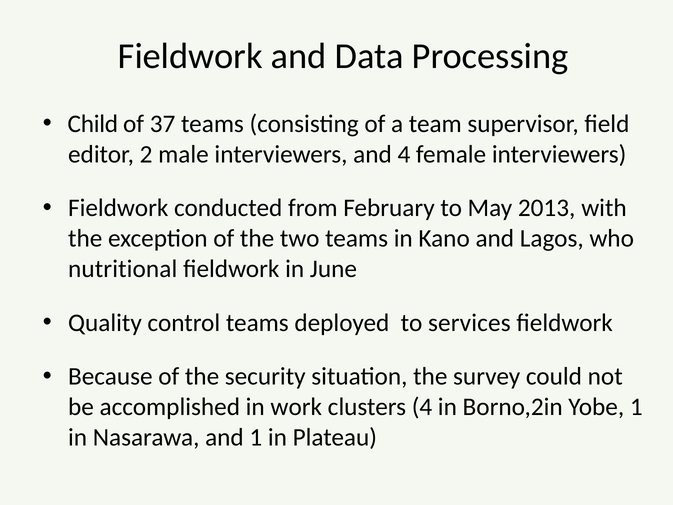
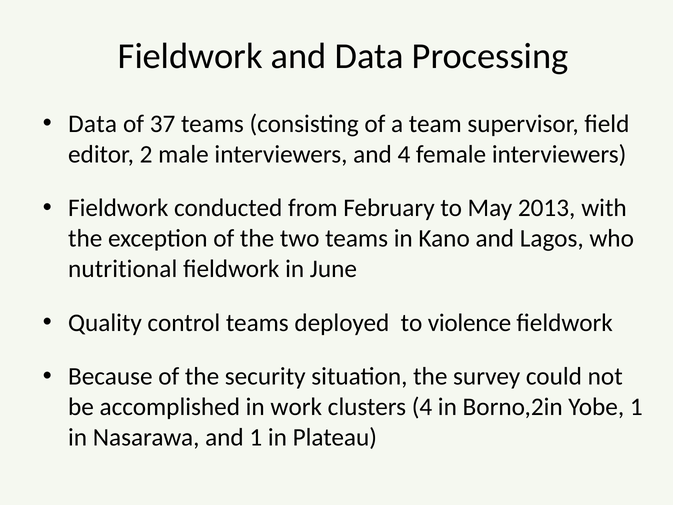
Child at (93, 124): Child -> Data
services: services -> violence
